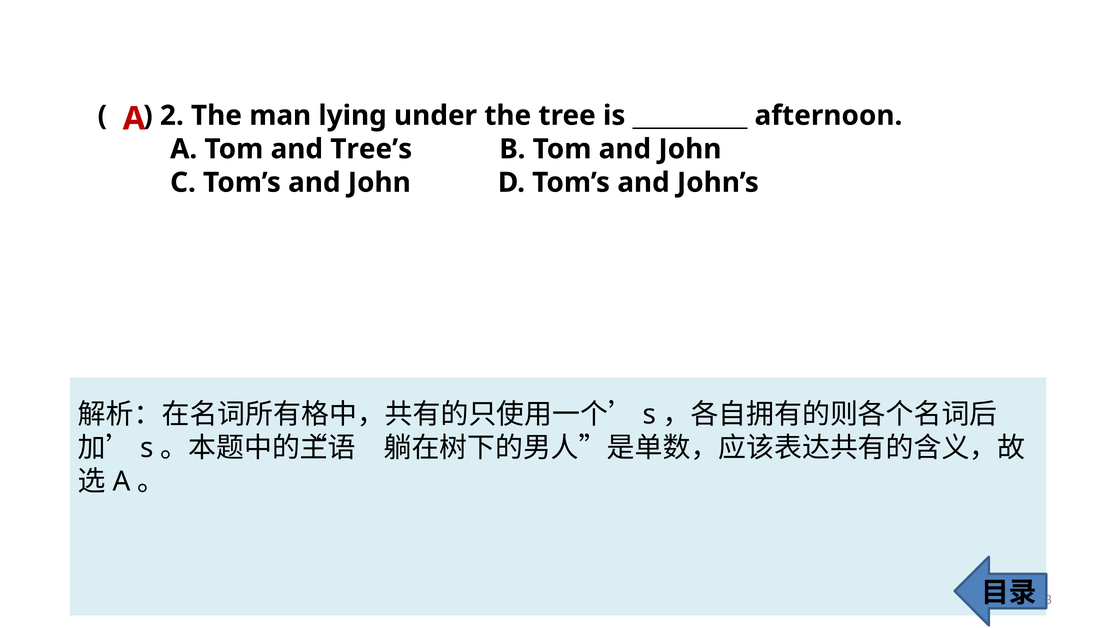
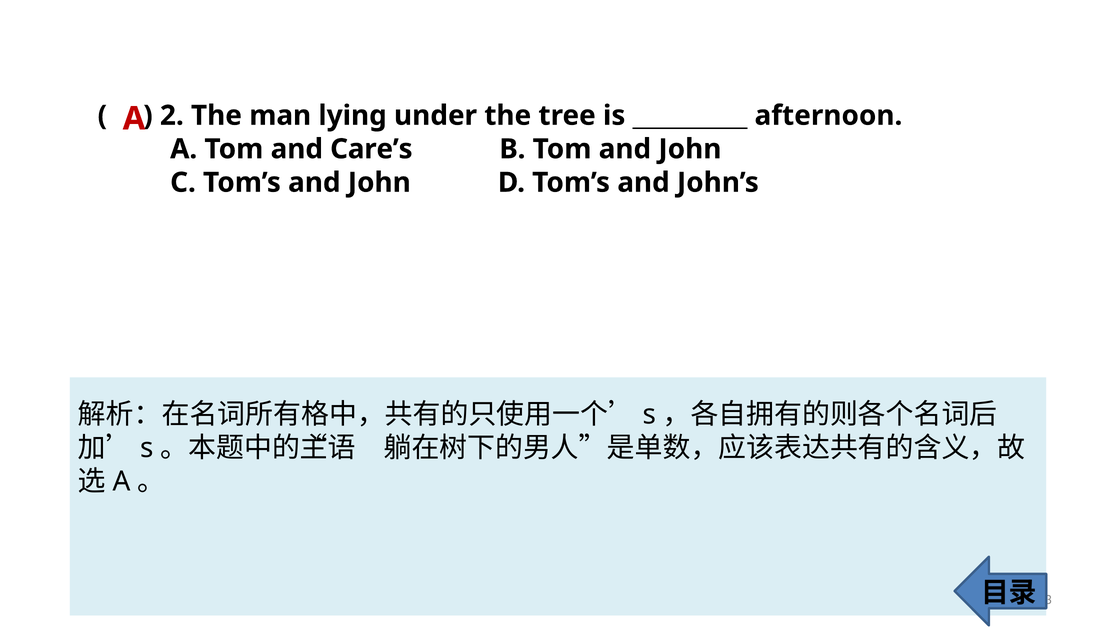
Tree’s: Tree’s -> Care’s
